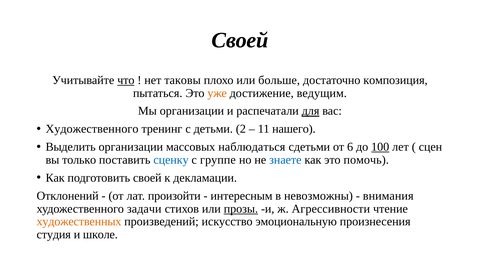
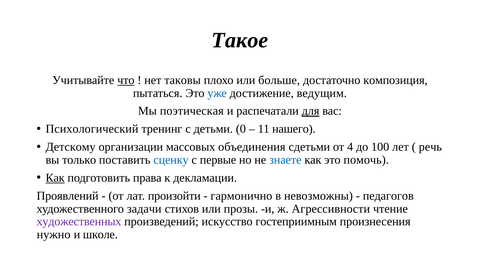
Своей at (240, 40): Своей -> Такое
уже colour: orange -> blue
Мы организации: организации -> поэтическая
Художественного at (92, 129): Художественного -> Психологический
2: 2 -> 0
Выделить: Выделить -> Детскому
наблюдаться: наблюдаться -> объединения
6: 6 -> 4
100 underline: present -> none
сцен: сцен -> речь
группе: группе -> первые
Как at (55, 178) underline: none -> present
подготовить своей: своей -> права
Отклонений: Отклонений -> Проявлений
интересным: интересным -> гармонично
внимания: внимания -> педагогов
прозы underline: present -> none
художественных colour: orange -> purple
эмоциональную: эмоциональную -> гостеприимным
студия: студия -> нужно
